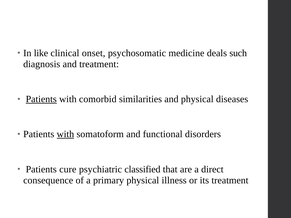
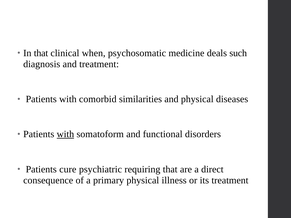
In like: like -> that
onset: onset -> when
Patients at (41, 99) underline: present -> none
classified: classified -> requiring
